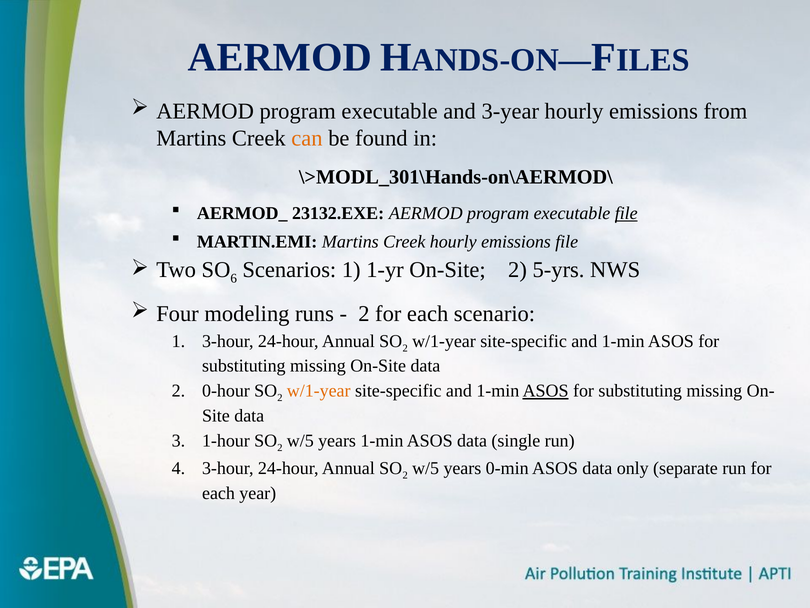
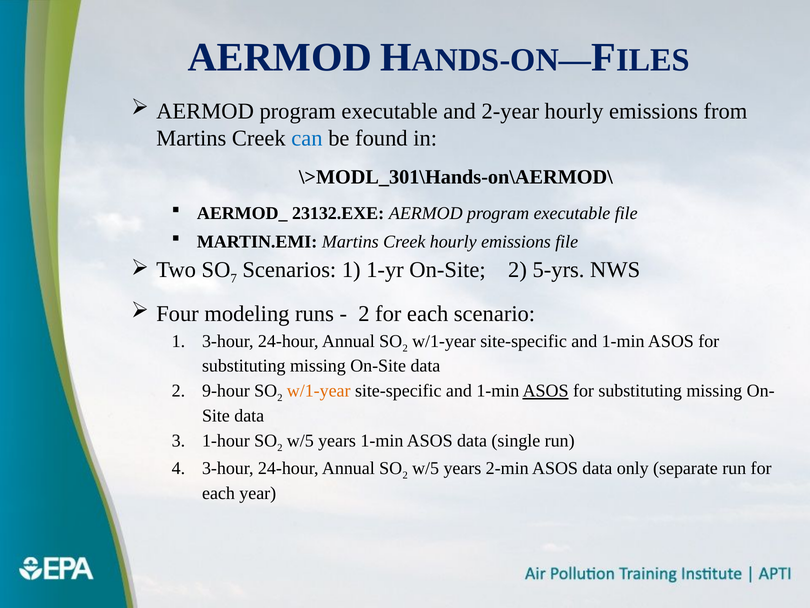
3-year: 3-year -> 2-year
can colour: orange -> blue
file at (626, 213) underline: present -> none
6: 6 -> 7
0-hour: 0-hour -> 9-hour
0-min: 0-min -> 2-min
